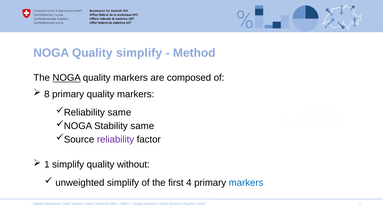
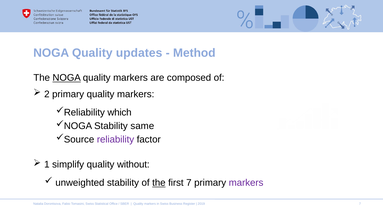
Quality simplify: simplify -> updates
8: 8 -> 2
same at (119, 112): same -> which
unweighted simplify: simplify -> stability
the at (159, 182) underline: none -> present
first 4: 4 -> 7
markers at (246, 182) colour: blue -> purple
